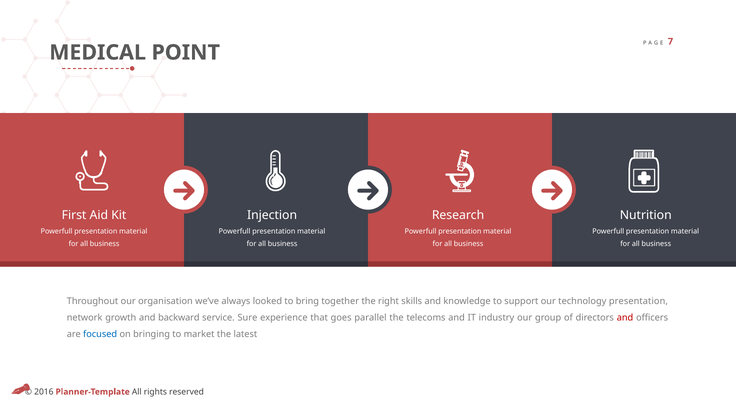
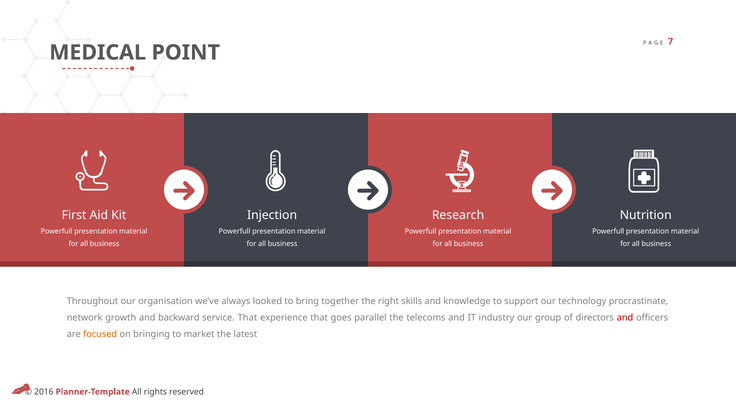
technology presentation: presentation -> procrastinate
service Sure: Sure -> That
focused colour: blue -> orange
